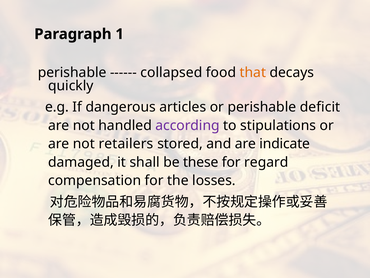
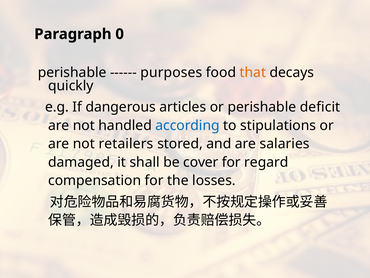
1: 1 -> 0
collapsed: collapsed -> purposes
according colour: purple -> blue
indicate: indicate -> salaries
these: these -> cover
